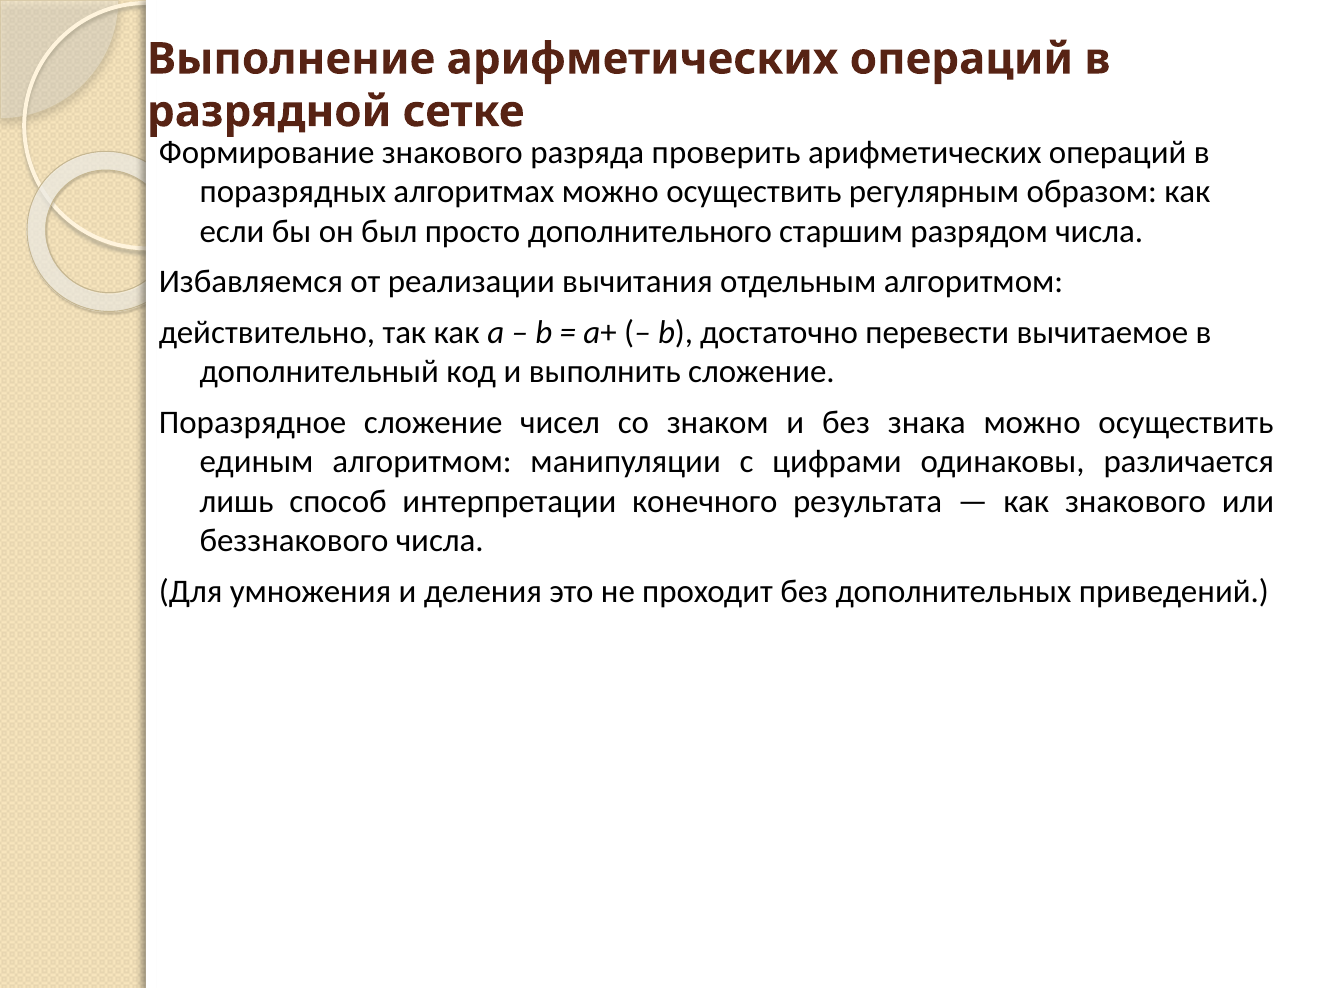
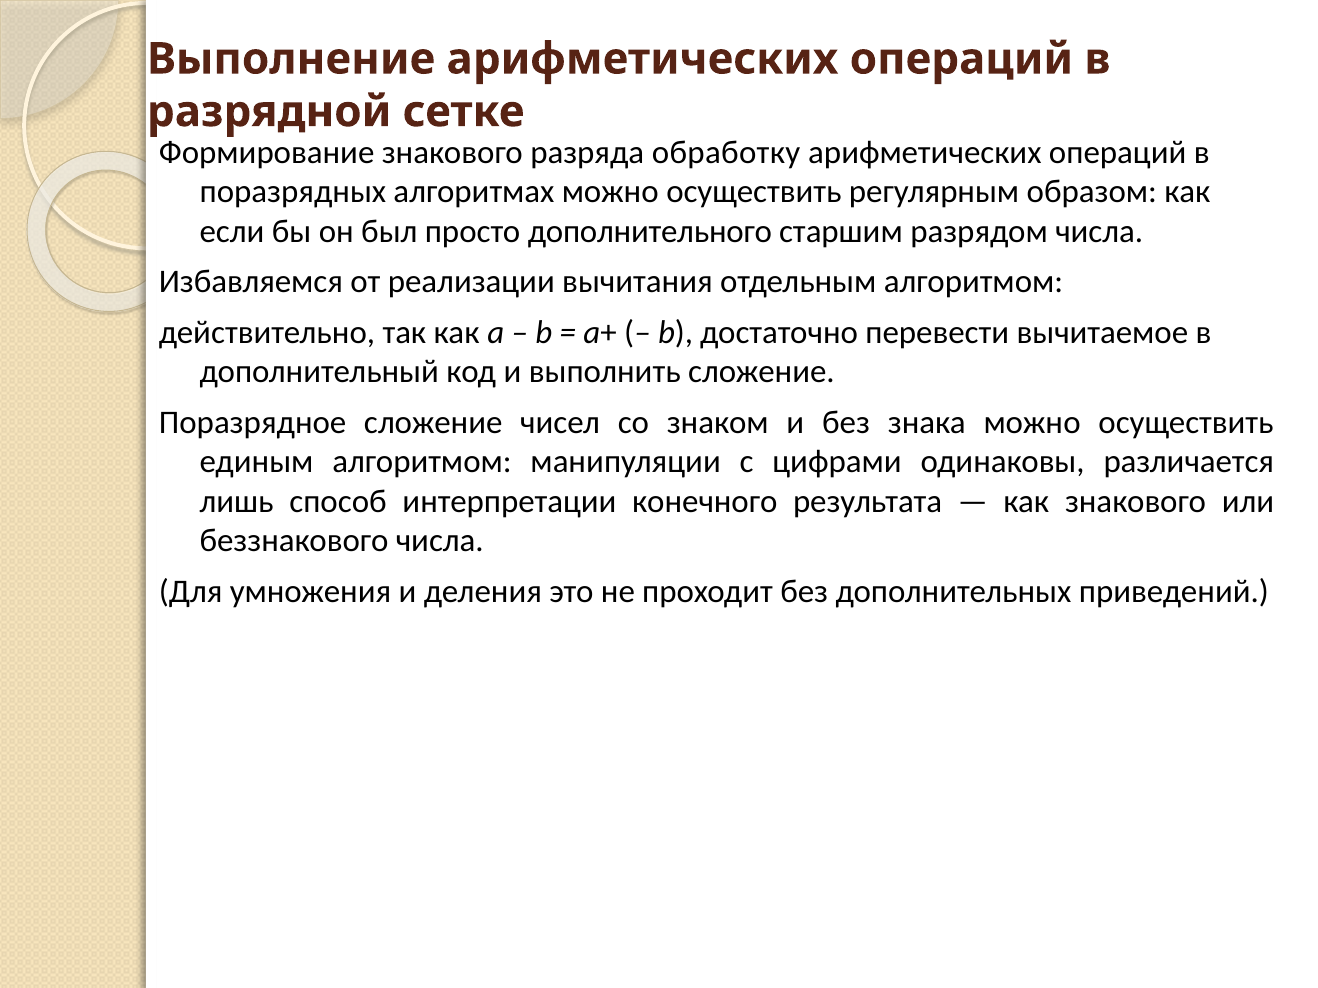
проверить: проверить -> обработку
